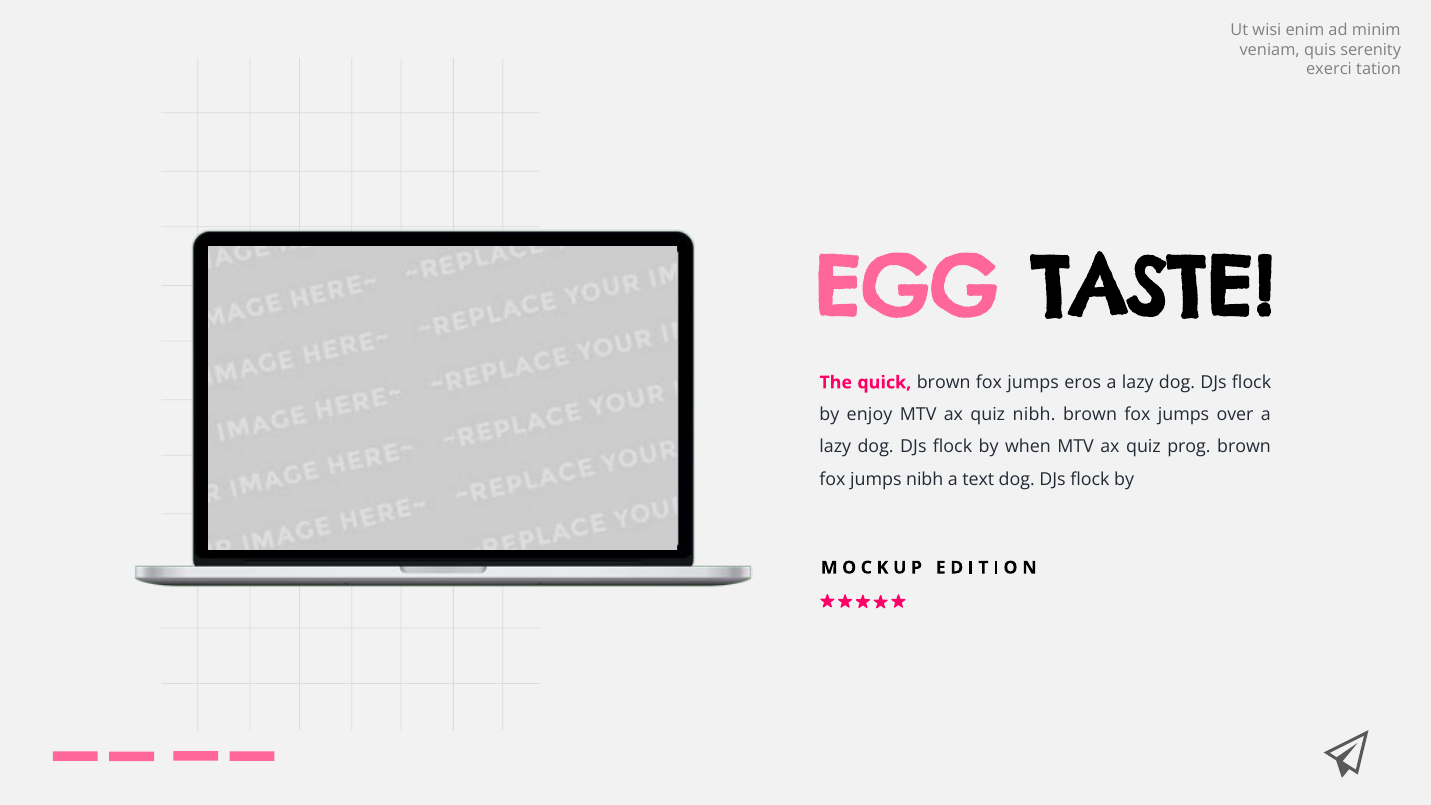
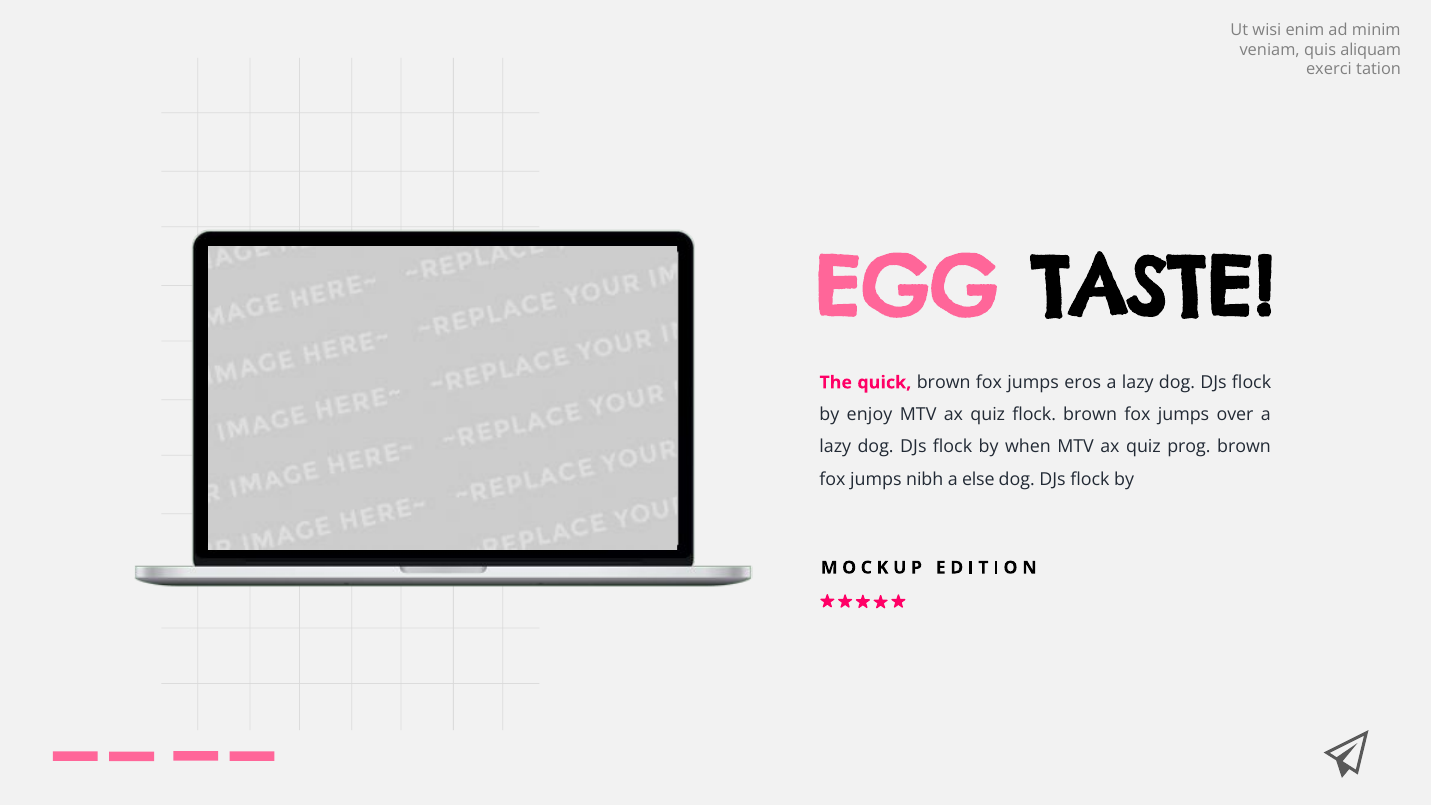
serenity: serenity -> aliquam
quiz nibh: nibh -> flock
text: text -> else
